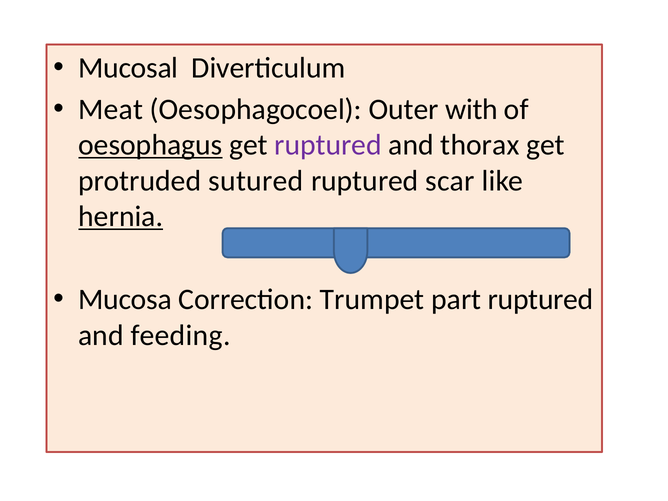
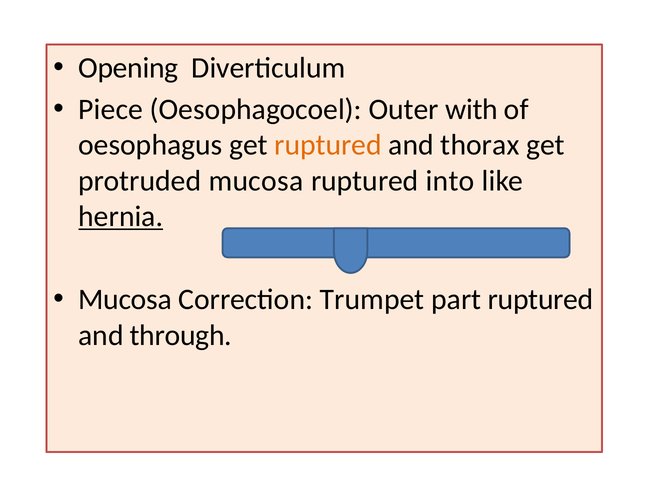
Mucosal: Mucosal -> Opening
Meat: Meat -> Piece
oesophagus underline: present -> none
ruptured at (328, 145) colour: purple -> orange
protruded sutured: sutured -> mucosa
scar: scar -> into
feeding: feeding -> through
